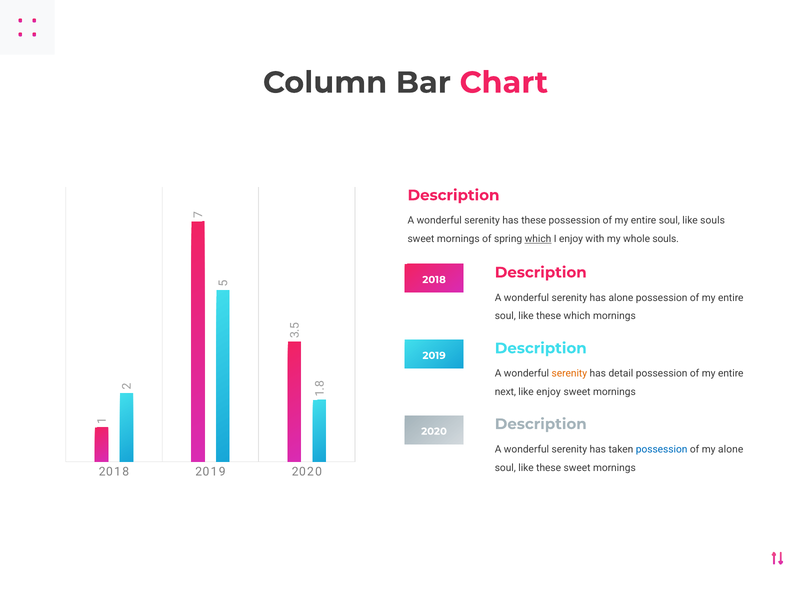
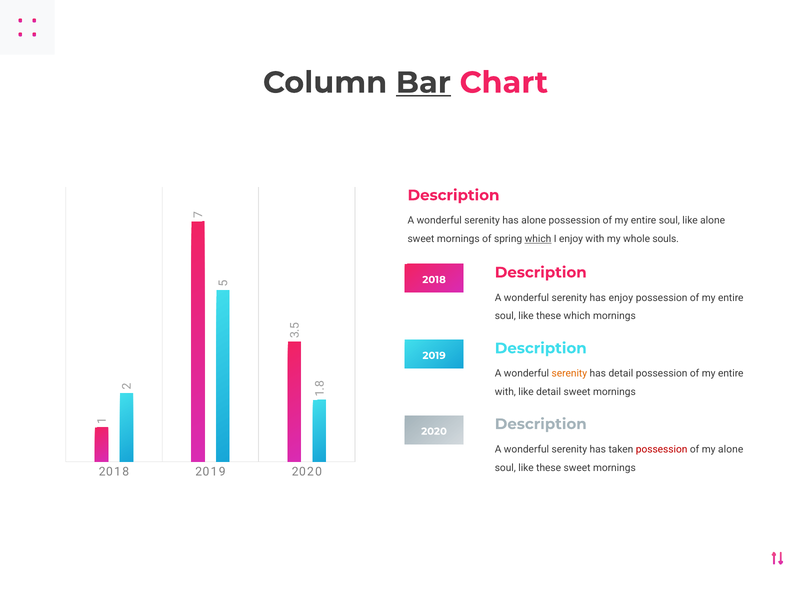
Bar underline: none -> present
has these: these -> alone
like souls: souls -> alone
has alone: alone -> enjoy
next at (505, 392): next -> with
like enjoy: enjoy -> detail
possession at (662, 450) colour: blue -> red
